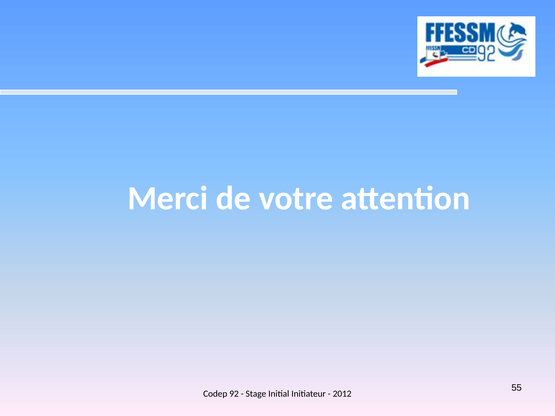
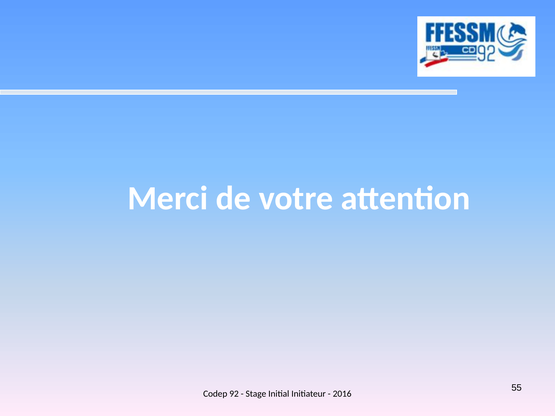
2012: 2012 -> 2016
